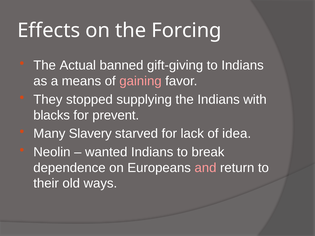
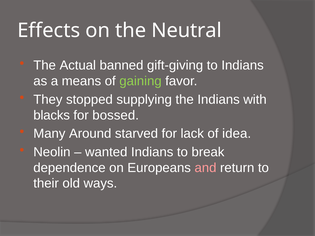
Forcing: Forcing -> Neutral
gaining colour: pink -> light green
prevent: prevent -> bossed
Slavery: Slavery -> Around
